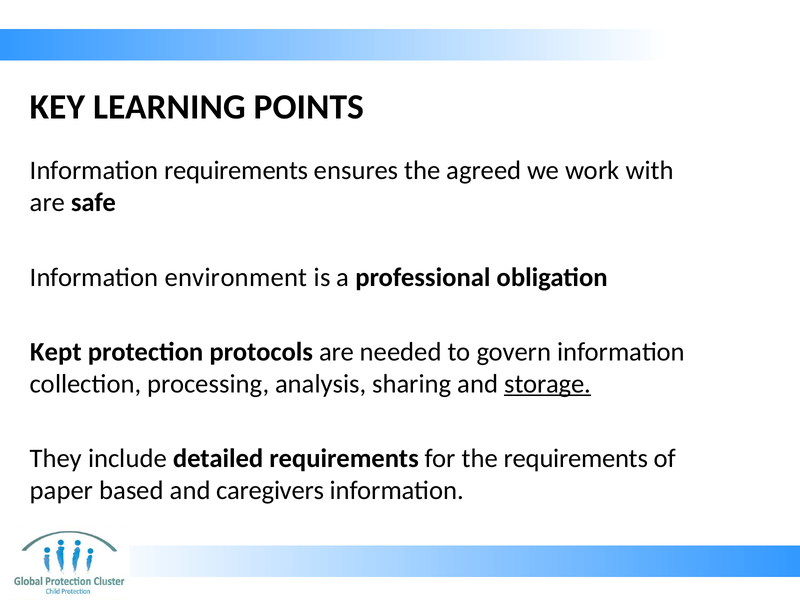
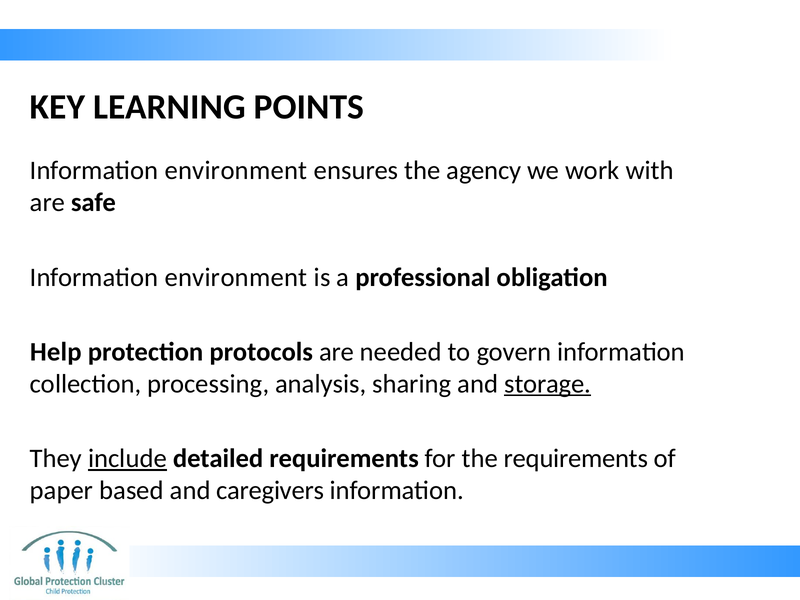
requirements at (236, 171): requirements -> environment
agreed: agreed -> agency
Kept: Kept -> Help
include underline: none -> present
